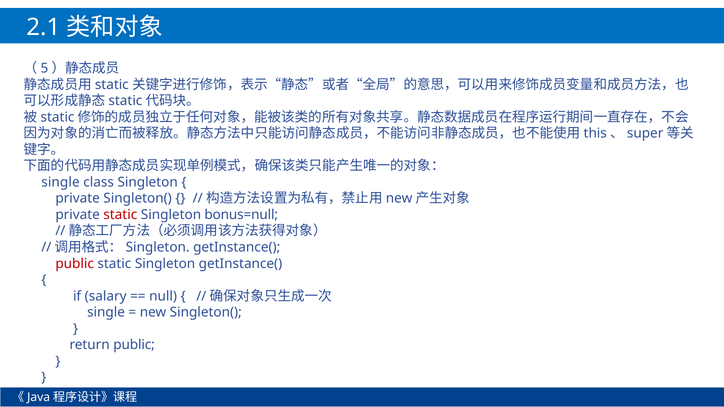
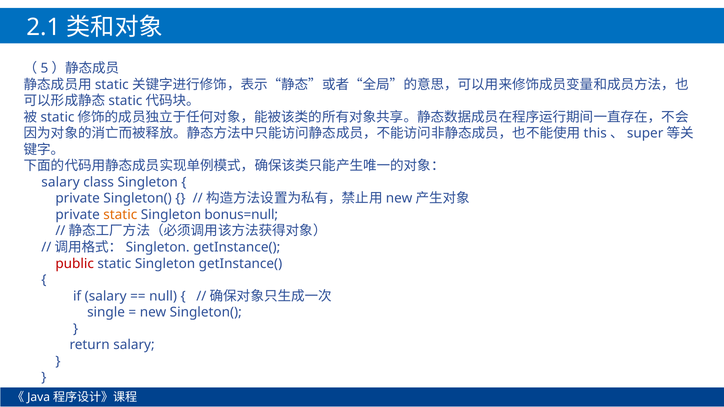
single at (60, 182): single -> salary
static at (120, 215) colour: red -> orange
return public: public -> salary
